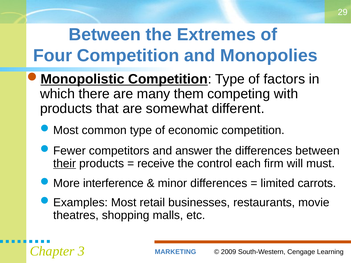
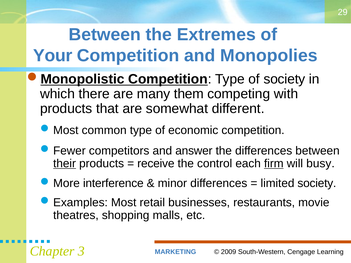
Four: Four -> Your
of factors: factors -> society
firm underline: none -> present
must: must -> busy
limited carrots: carrots -> society
